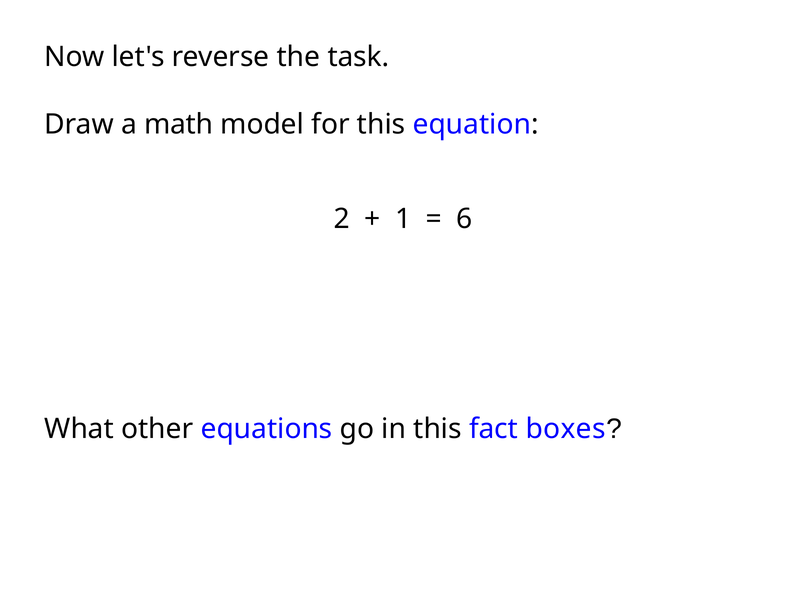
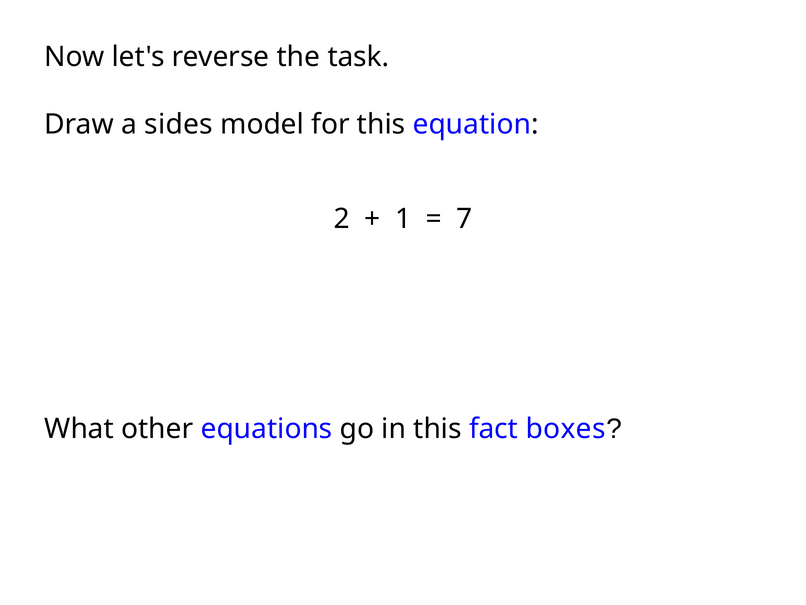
math: math -> sides
6: 6 -> 7
